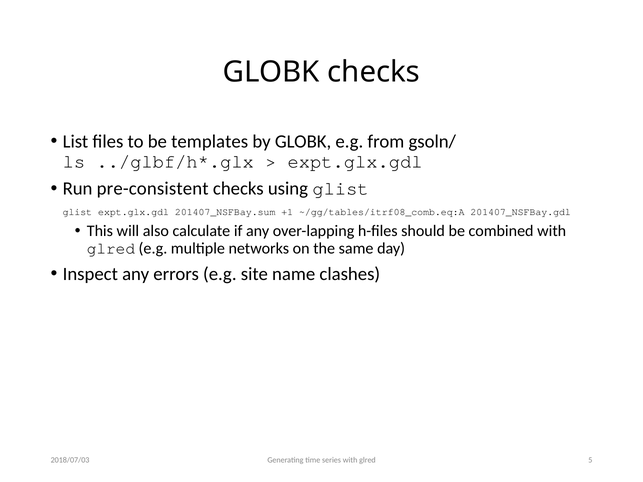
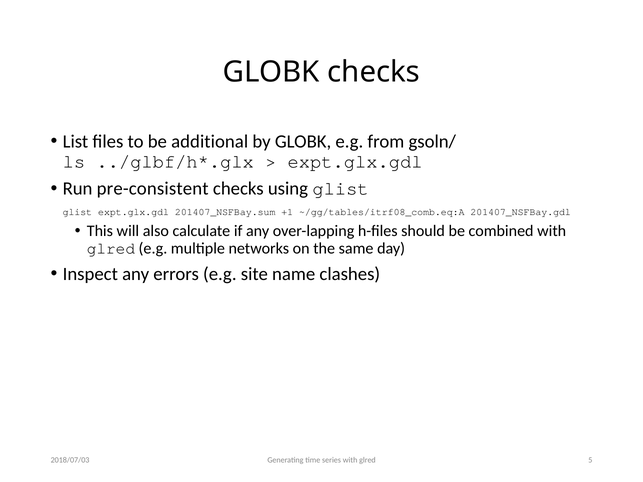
templates: templates -> additional
